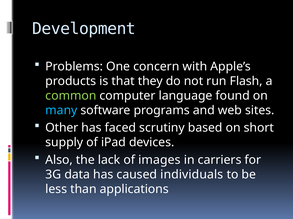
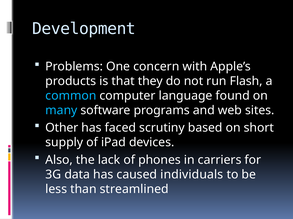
common colour: light green -> light blue
images: images -> phones
applications: applications -> streamlined
